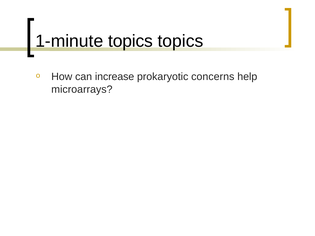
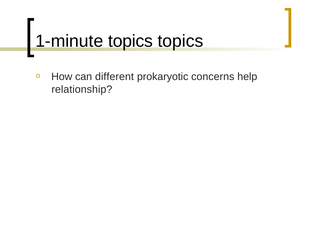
increase: increase -> different
microarrays: microarrays -> relationship
